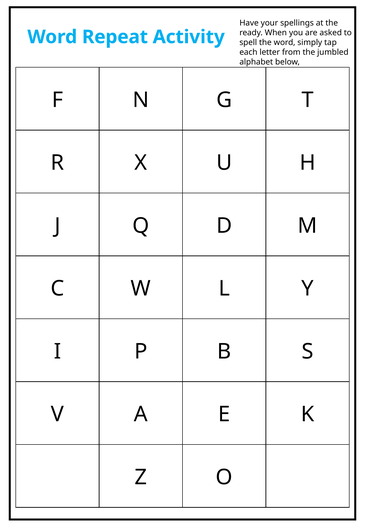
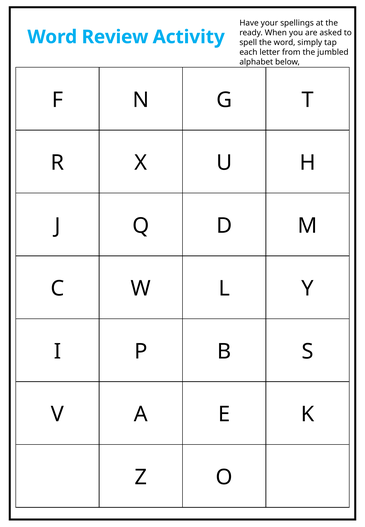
Repeat: Repeat -> Review
